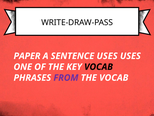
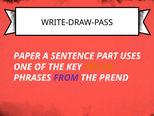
SENTENCE USES: USES -> PART
VOCAB at (99, 67) colour: black -> orange
THE VOCAB: VOCAB -> PREND
